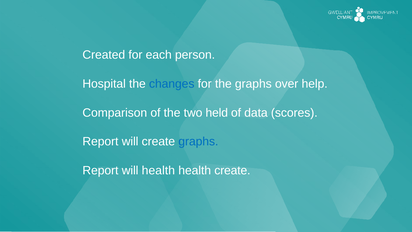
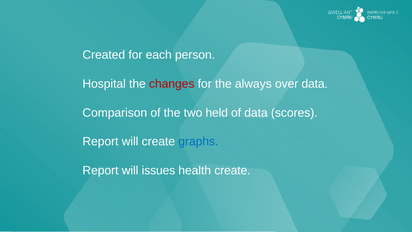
changes colour: blue -> red
the graphs: graphs -> always
over help: help -> data
will health: health -> issues
